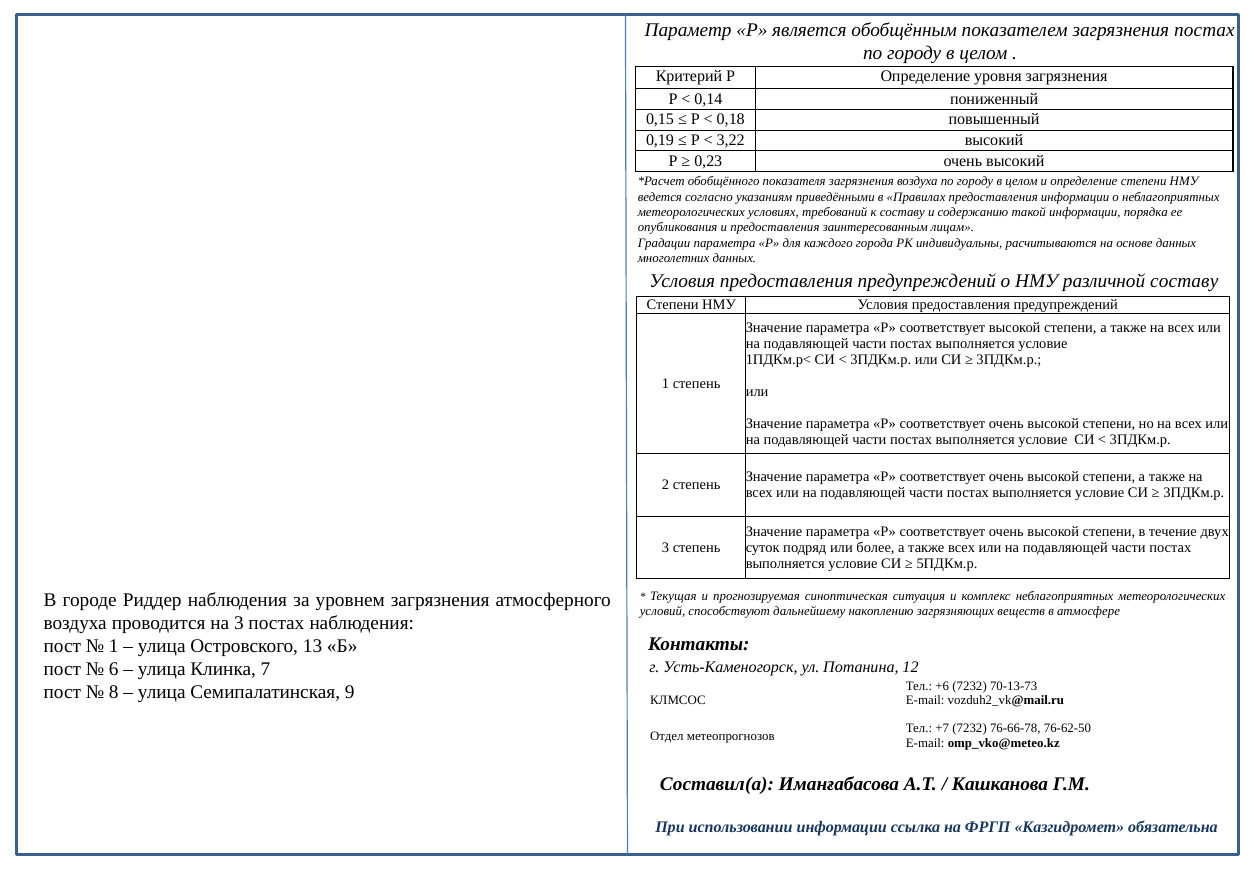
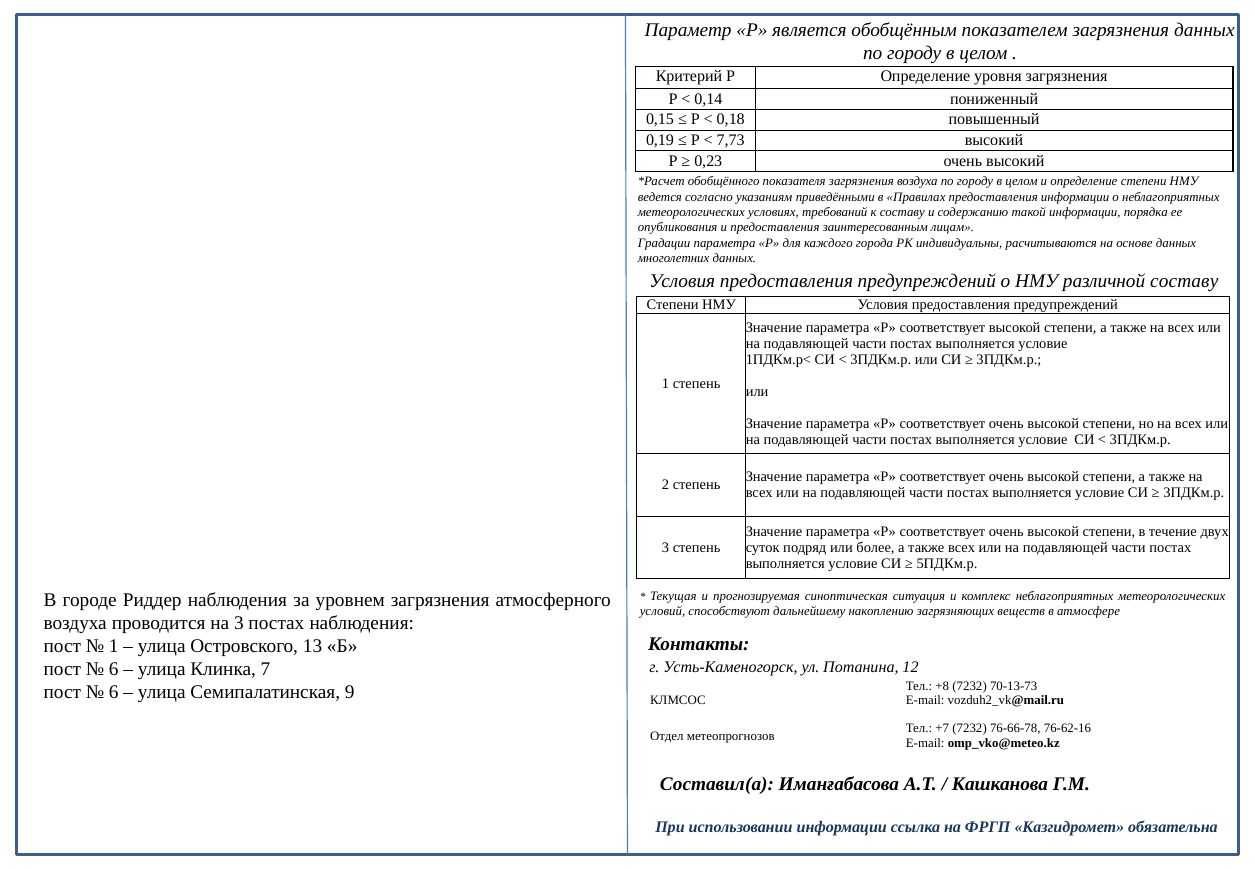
загрязнения постах: постах -> данных
3,22: 3,22 -> 7,73
+6: +6 -> +8
8 at (114, 692): 8 -> 6
76-62-50: 76-62-50 -> 76-62-16
